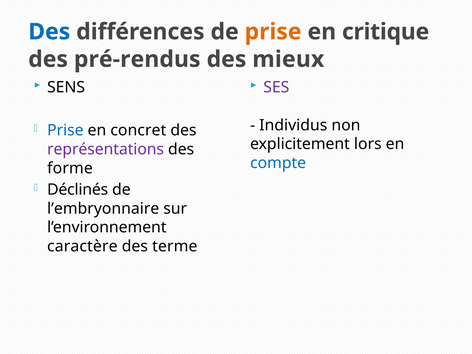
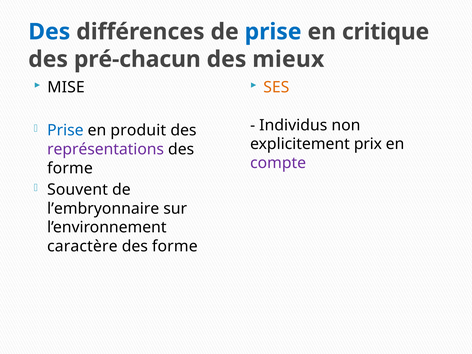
prise at (273, 32) colour: orange -> blue
pré-rendus: pré-rendus -> pré-chacun
SENS: SENS -> MISE
SES colour: purple -> orange
concret: concret -> produit
lors: lors -> prix
compte colour: blue -> purple
Déclinés: Déclinés -> Souvent
terme at (175, 246): terme -> forme
